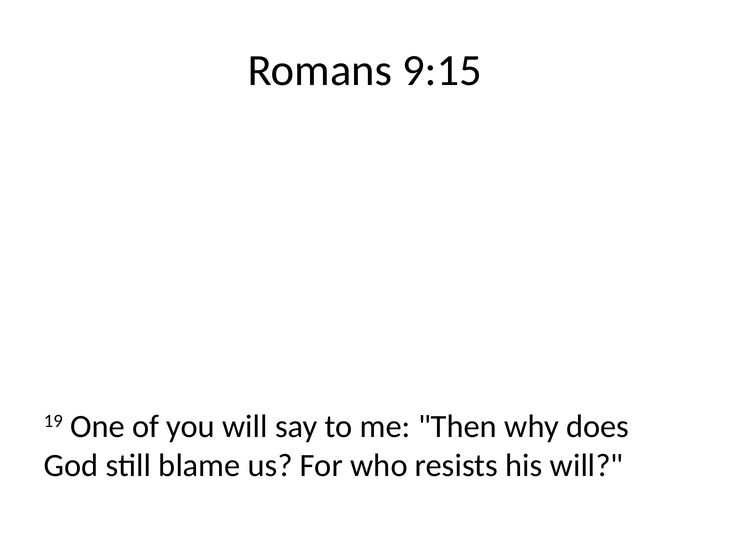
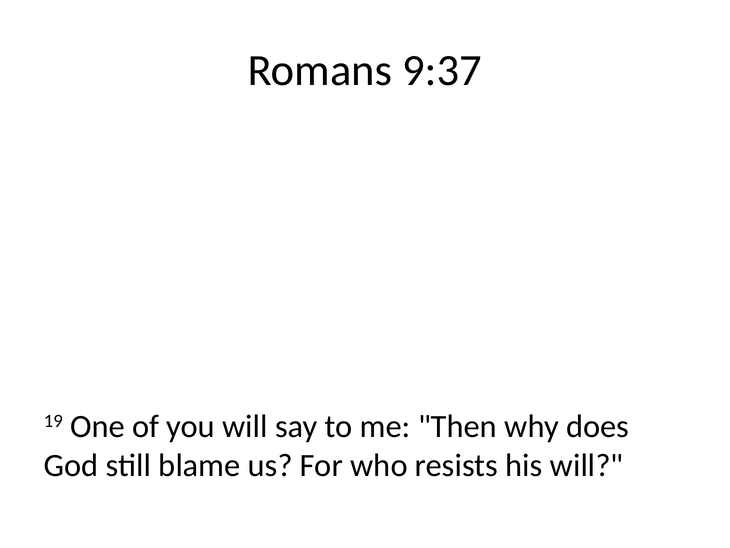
9:15: 9:15 -> 9:37
